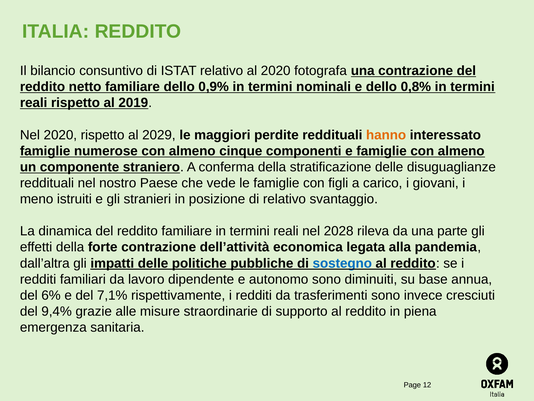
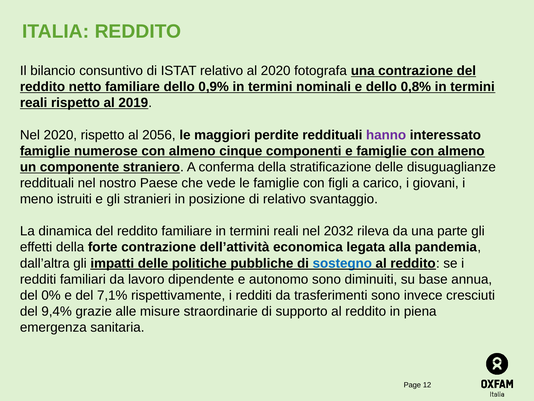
2029: 2029 -> 2056
hanno colour: orange -> purple
2028: 2028 -> 2032
6%: 6% -> 0%
